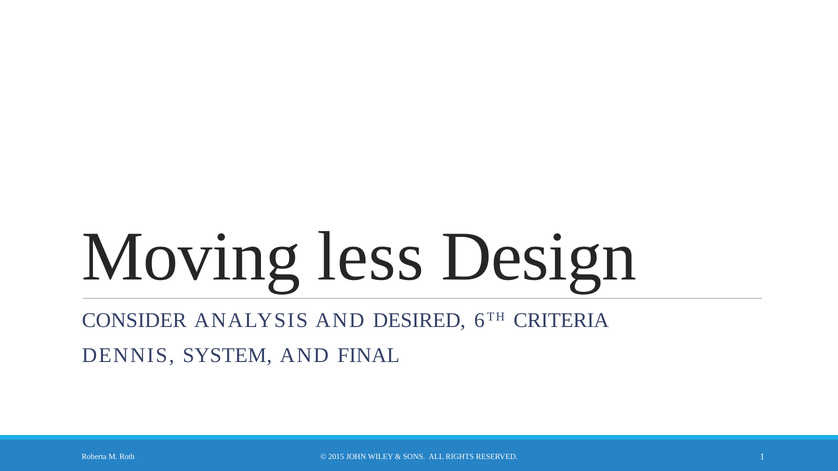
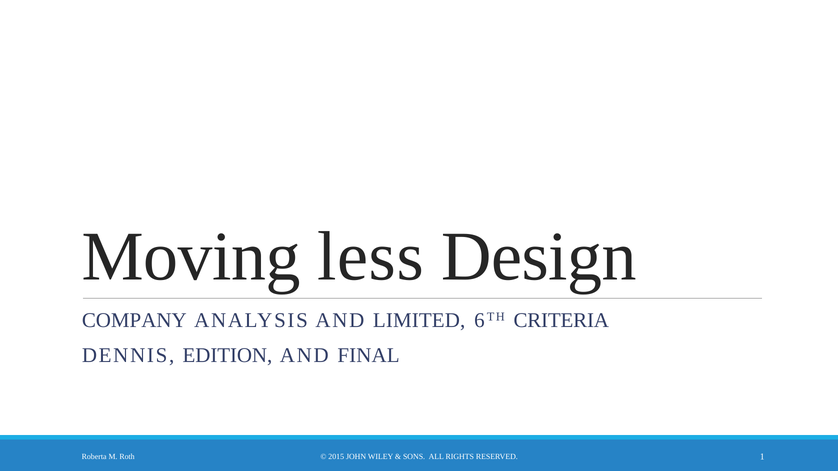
CONSIDER: CONSIDER -> COMPANY
DESIRED: DESIRED -> LIMITED
SYSTEM: SYSTEM -> EDITION
